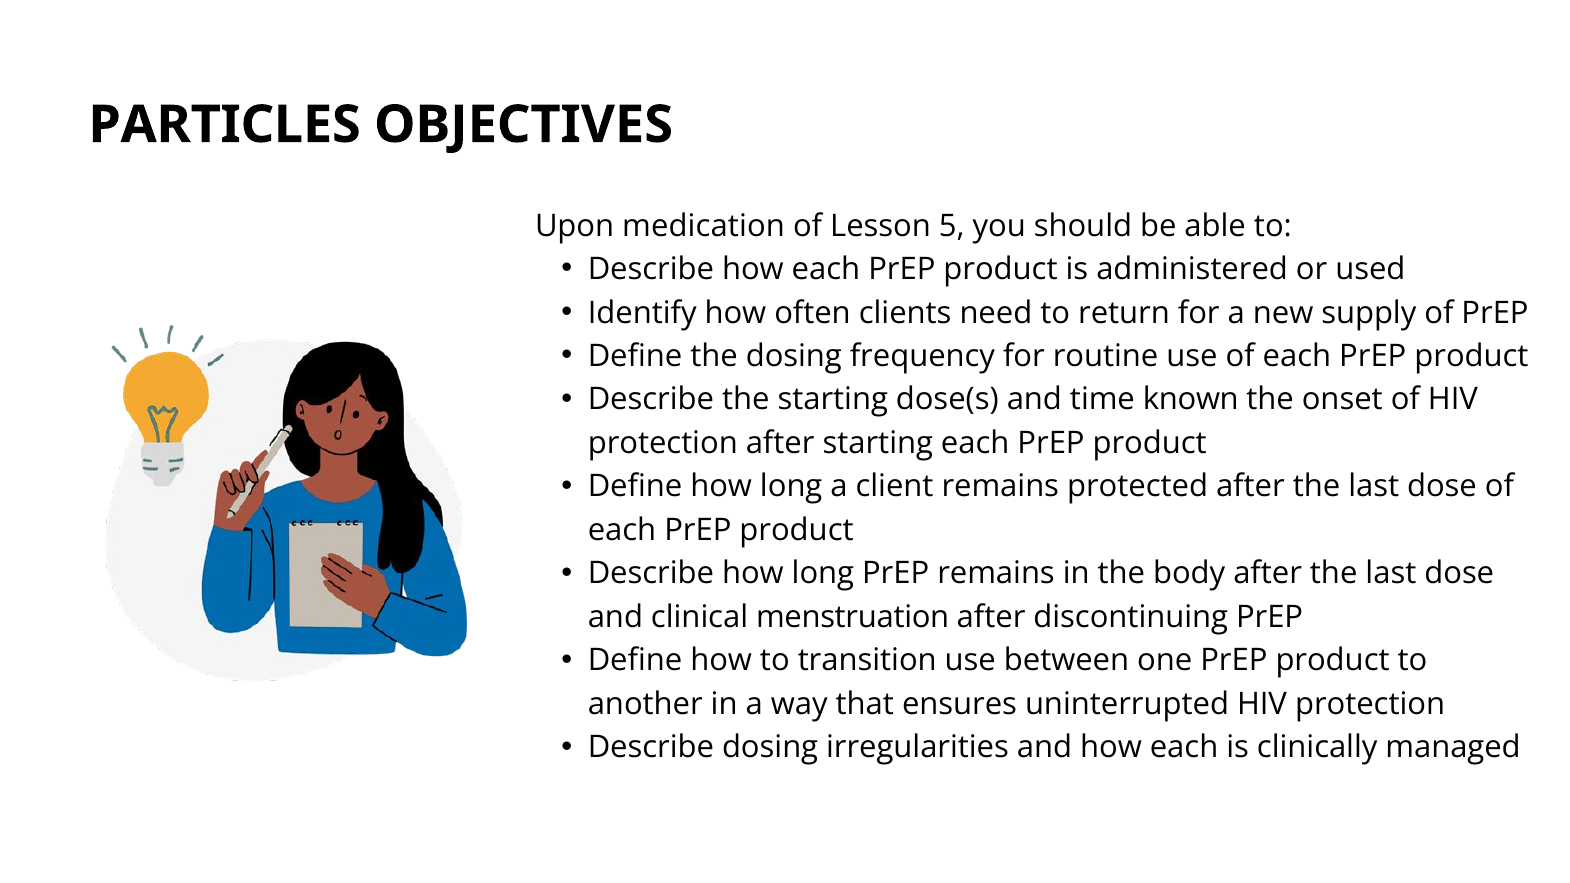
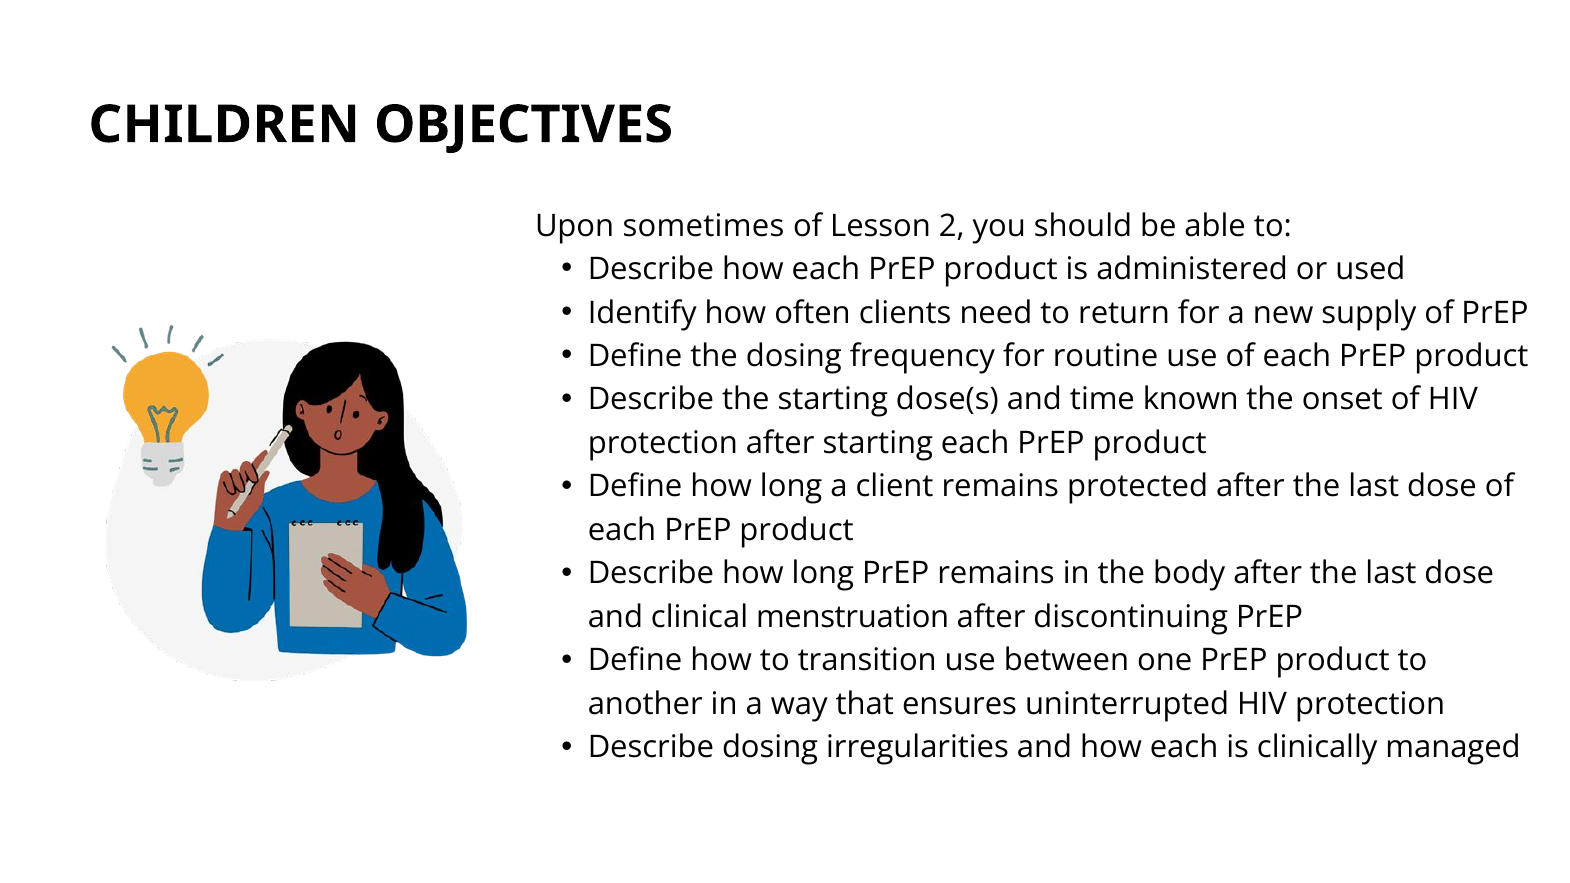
PARTICLES: PARTICLES -> CHILDREN
medication: medication -> sometimes
5: 5 -> 2
